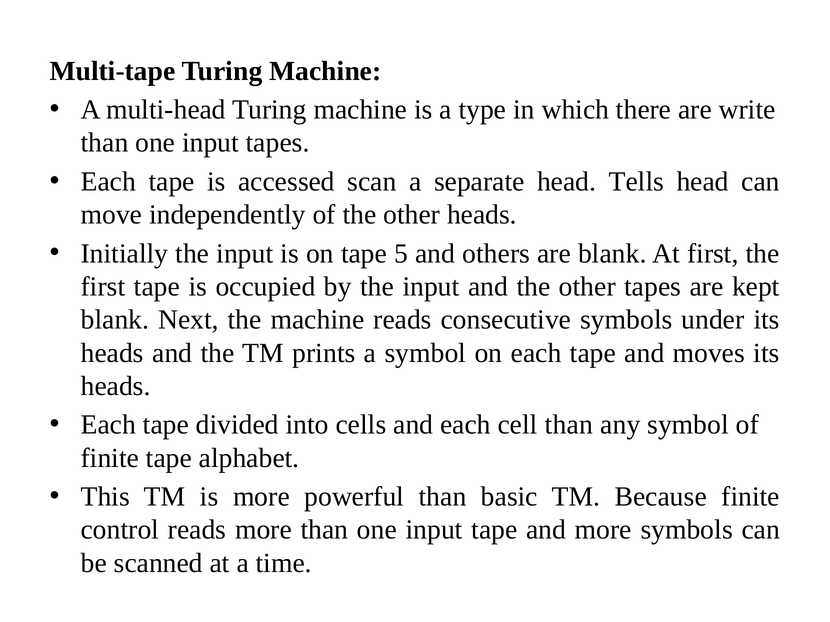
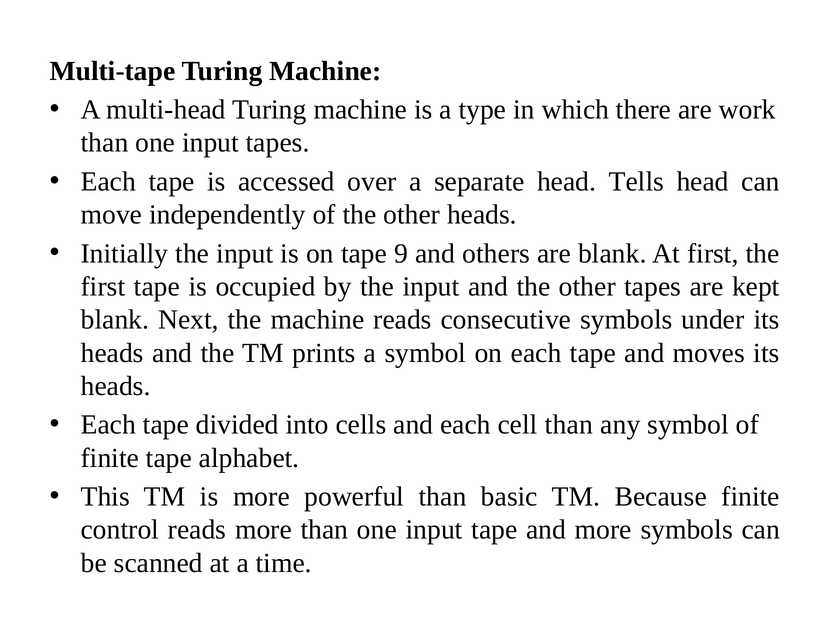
write: write -> work
scan: scan -> over
5: 5 -> 9
